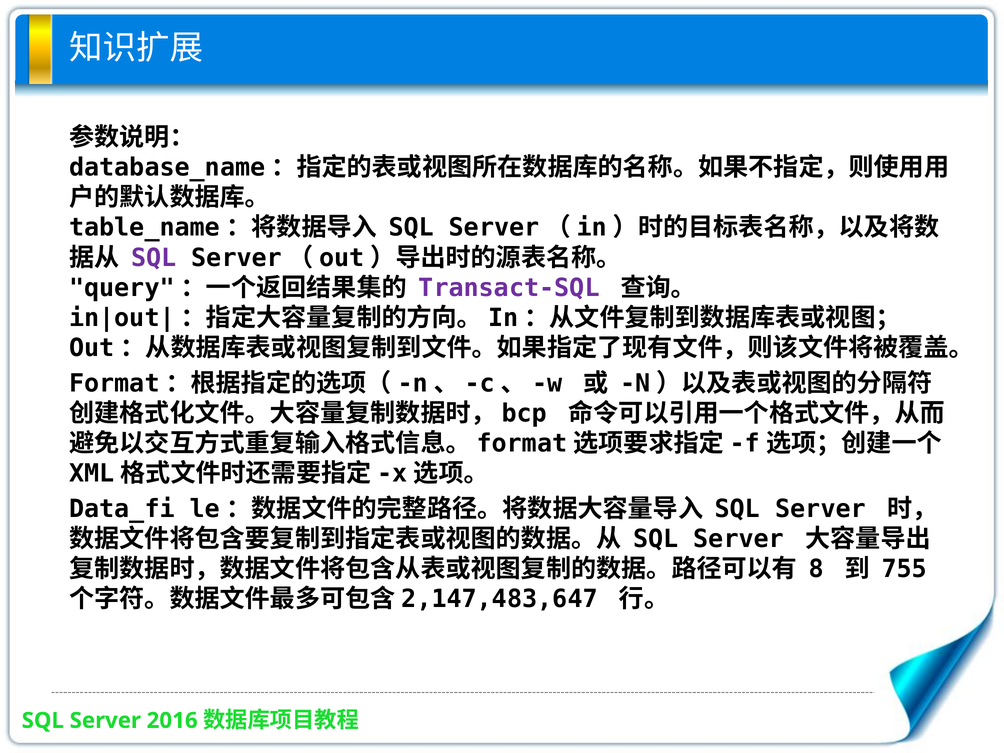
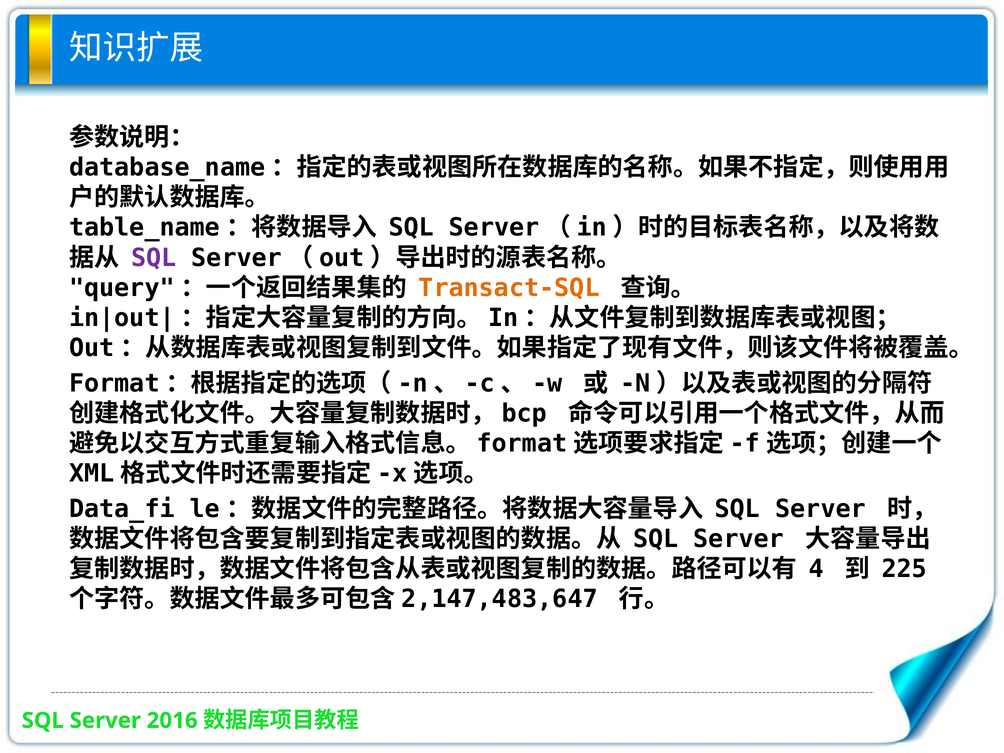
Transact-SQL colour: purple -> orange
8: 8 -> 4
755: 755 -> 225
